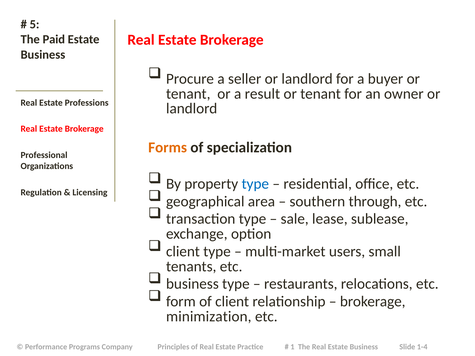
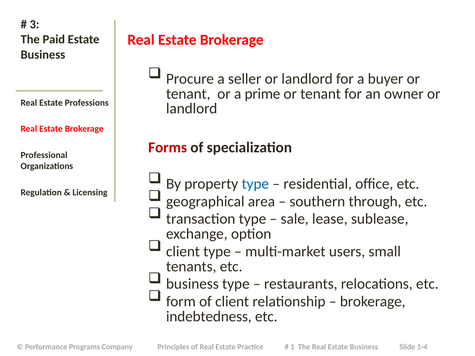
5: 5 -> 3
result: result -> prime
Forms colour: orange -> red
minimization: minimization -> indebtedness
